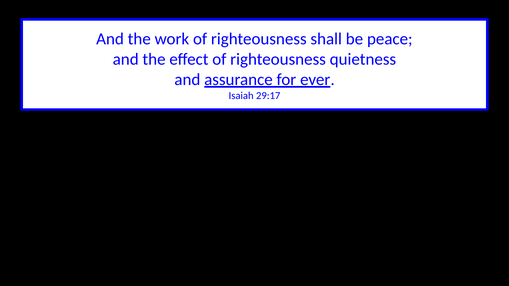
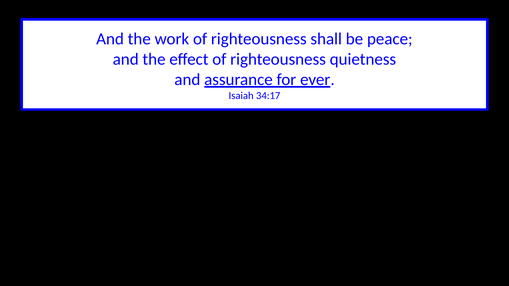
29:17: 29:17 -> 34:17
